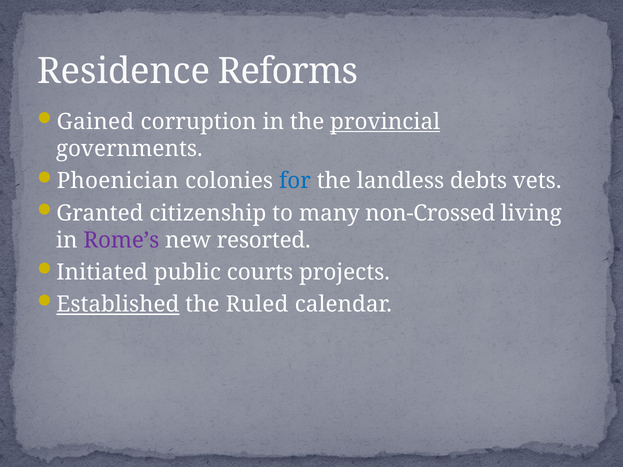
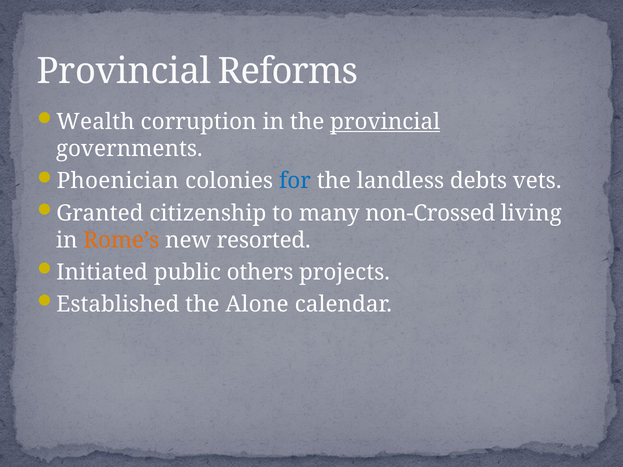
Residence at (124, 71): Residence -> Provincial
Gained: Gained -> Wealth
Rome’s colour: purple -> orange
courts: courts -> others
Established underline: present -> none
Ruled: Ruled -> Alone
